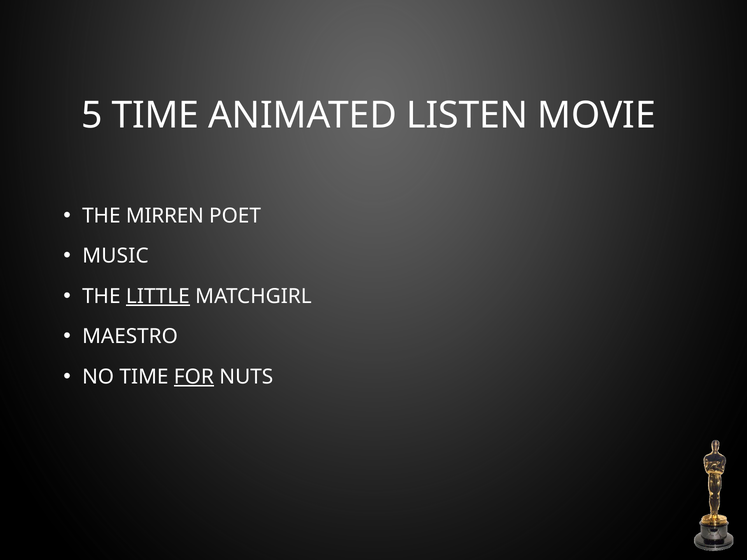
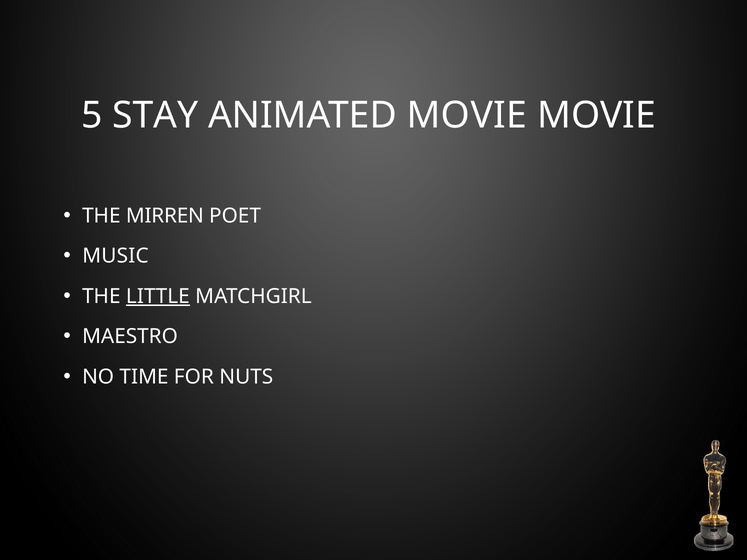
5 TIME: TIME -> STAY
ANIMATED LISTEN: LISTEN -> MOVIE
FOR underline: present -> none
